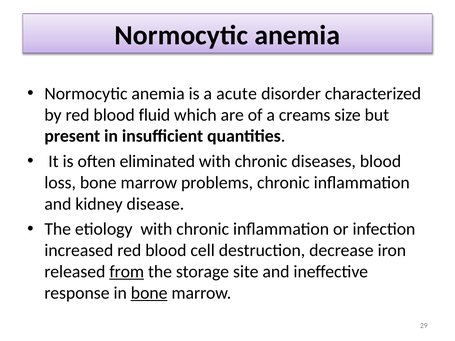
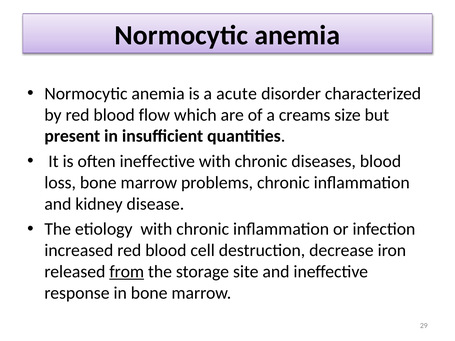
fluid: fluid -> flow
often eliminated: eliminated -> ineffective
bone at (149, 293) underline: present -> none
